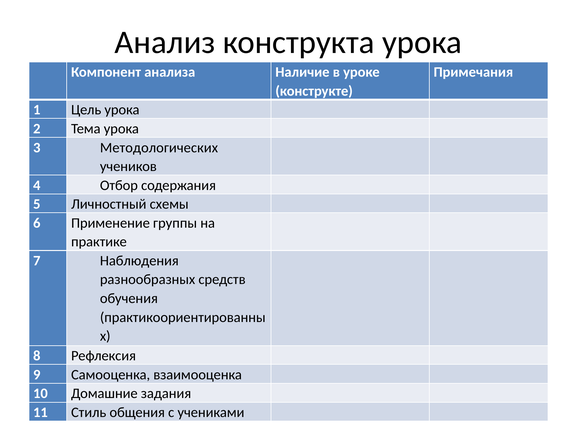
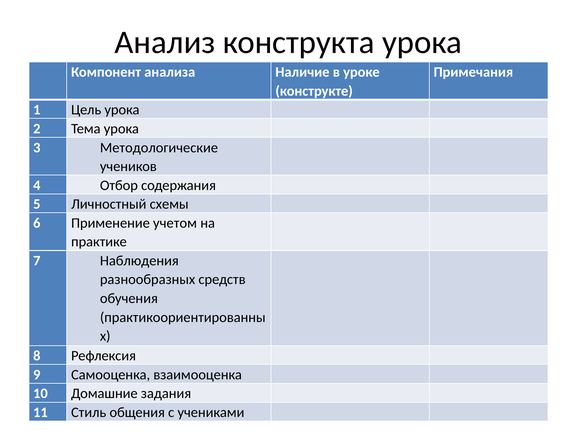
Методологических: Методологических -> Методологические
группы: группы -> учетом
